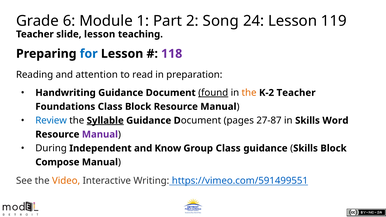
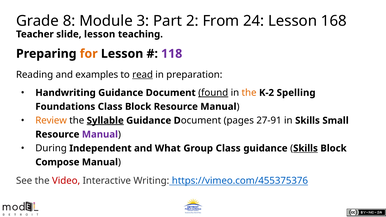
6: 6 -> 8
1: 1 -> 3
Song: Song -> From
119: 119 -> 168
for colour: blue -> orange
attention: attention -> examples
read underline: none -> present
K-2 Teacher: Teacher -> Spelling
Review colour: blue -> orange
27-87: 27-87 -> 27-91
Word: Word -> Small
Know: Know -> What
Skills at (305, 148) underline: none -> present
Video colour: orange -> red
https://vimeo.com/591499551: https://vimeo.com/591499551 -> https://vimeo.com/455375376
